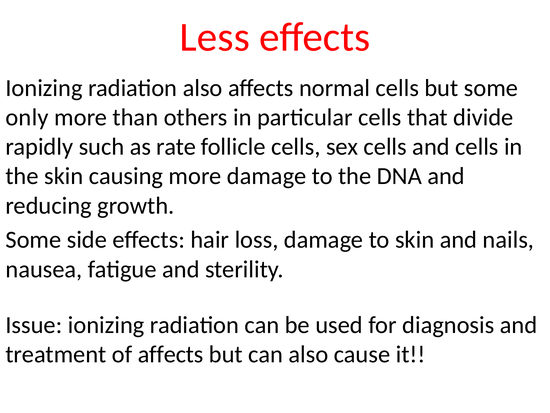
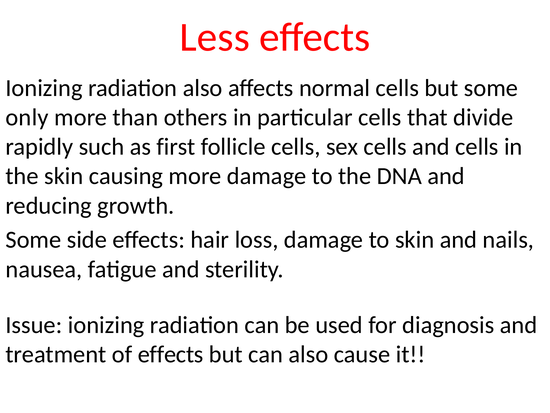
rate: rate -> first
of affects: affects -> effects
